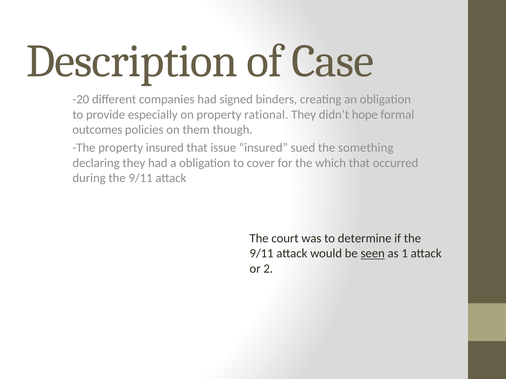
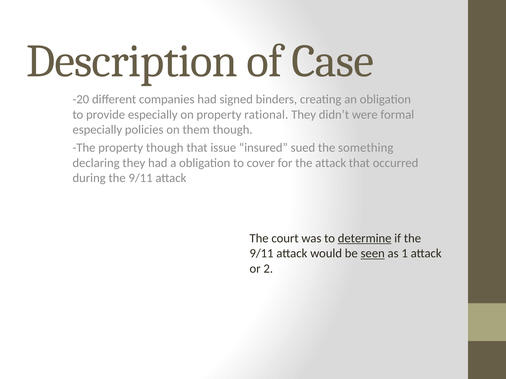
hope: hope -> were
outcomes at (97, 130): outcomes -> especially
property insured: insured -> though
the which: which -> attack
determine underline: none -> present
